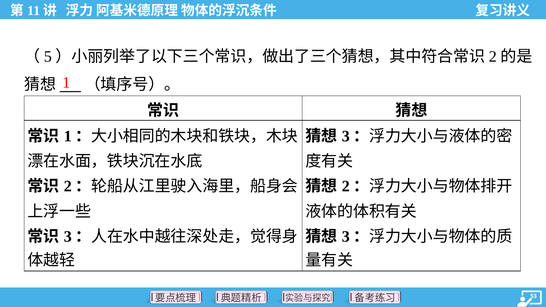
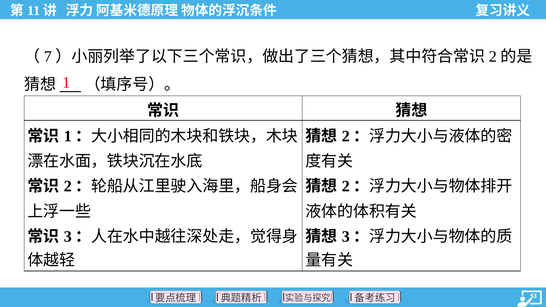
5: 5 -> 7
3 at (346, 136): 3 -> 2
